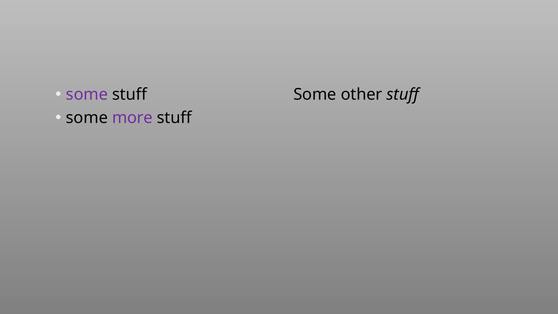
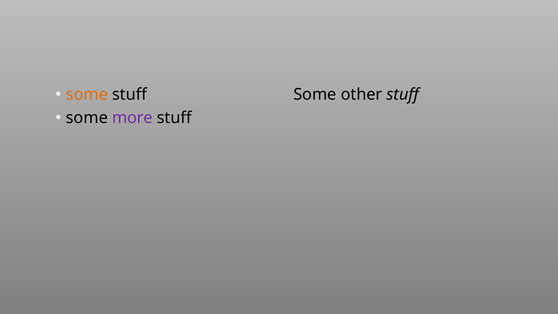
some at (87, 94) colour: purple -> orange
